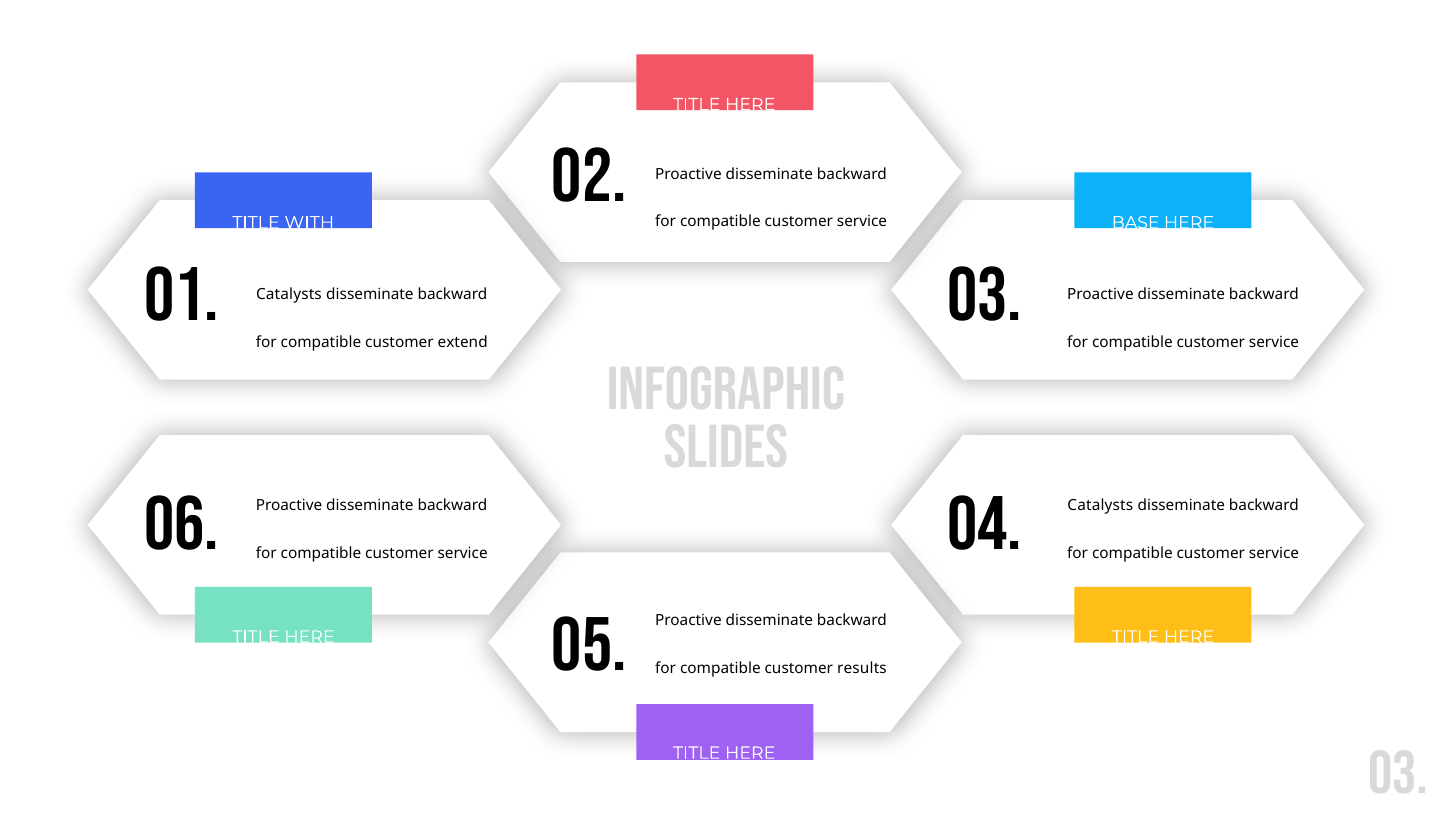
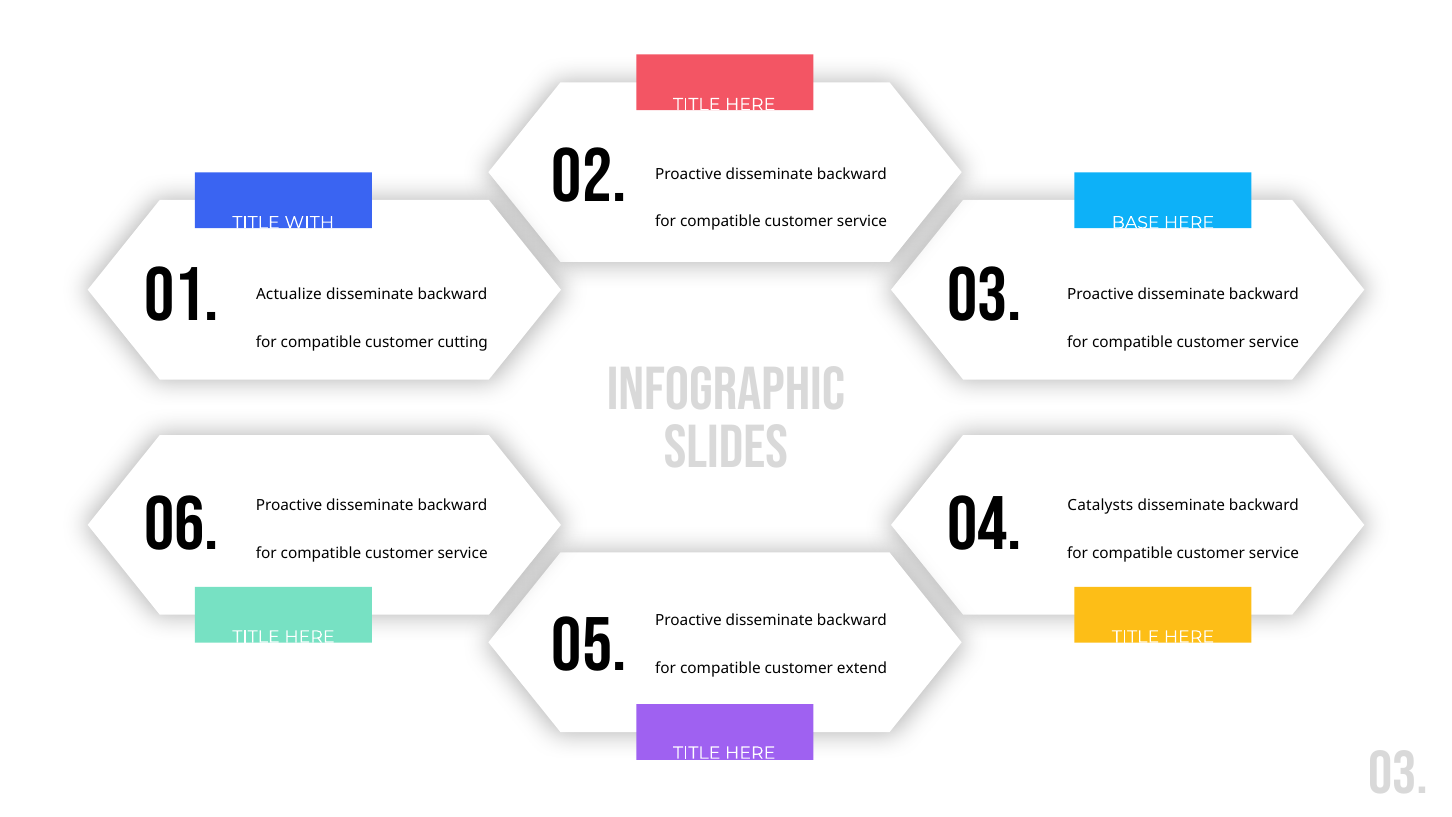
Catalysts at (289, 295): Catalysts -> Actualize
extend: extend -> cutting
results: results -> extend
